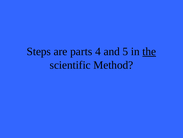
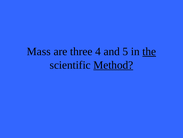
Steps: Steps -> Mass
parts: parts -> three
Method underline: none -> present
